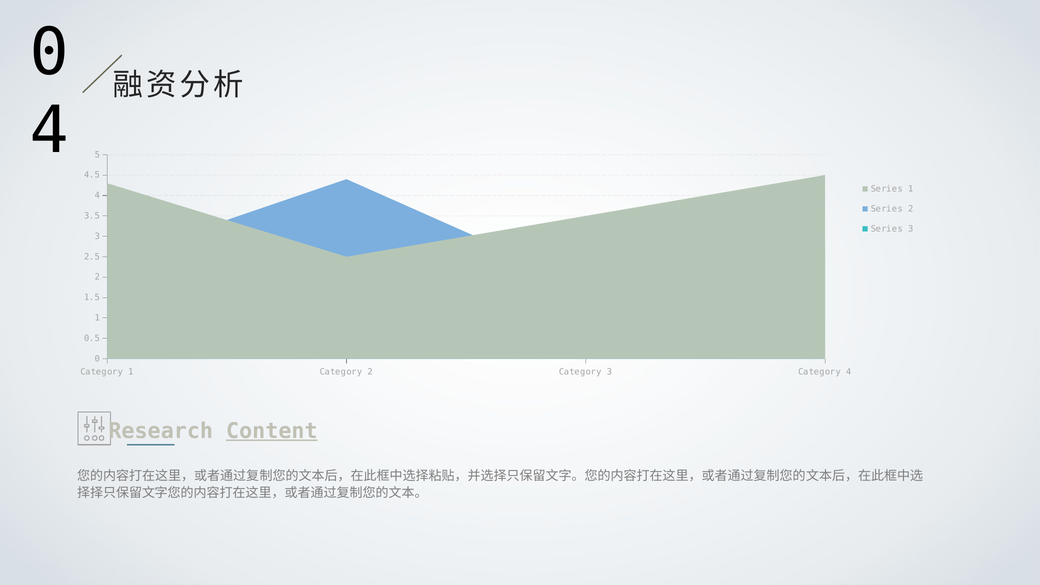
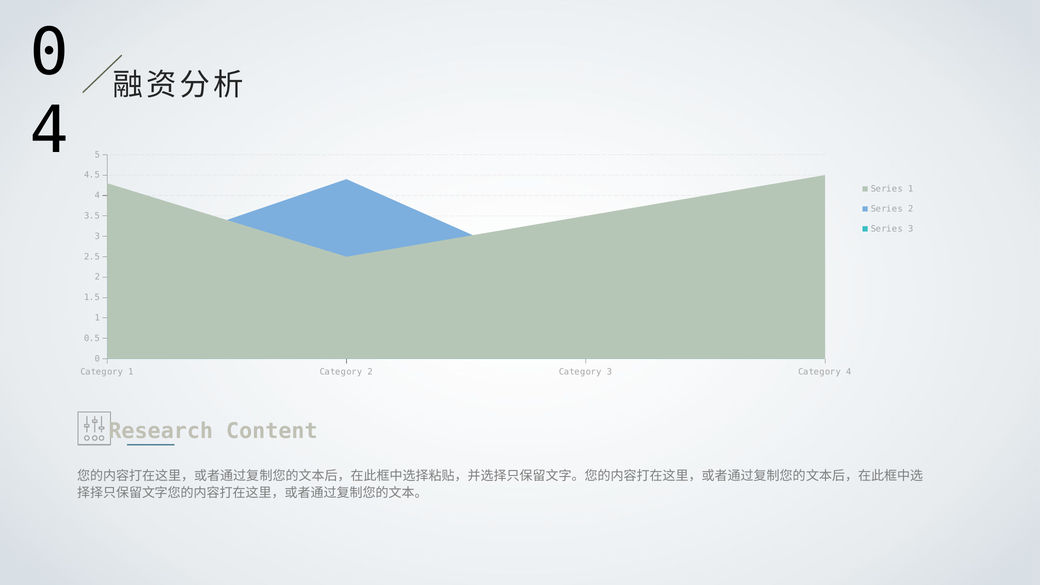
Content underline: present -> none
